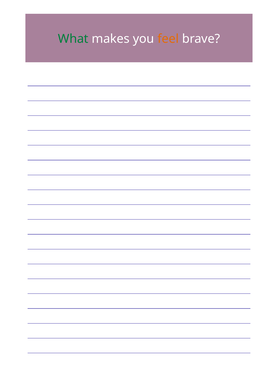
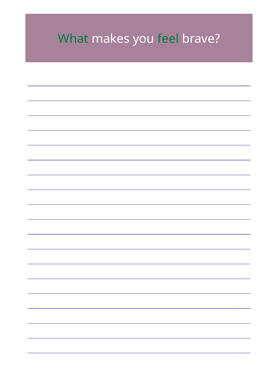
feel colour: orange -> green
